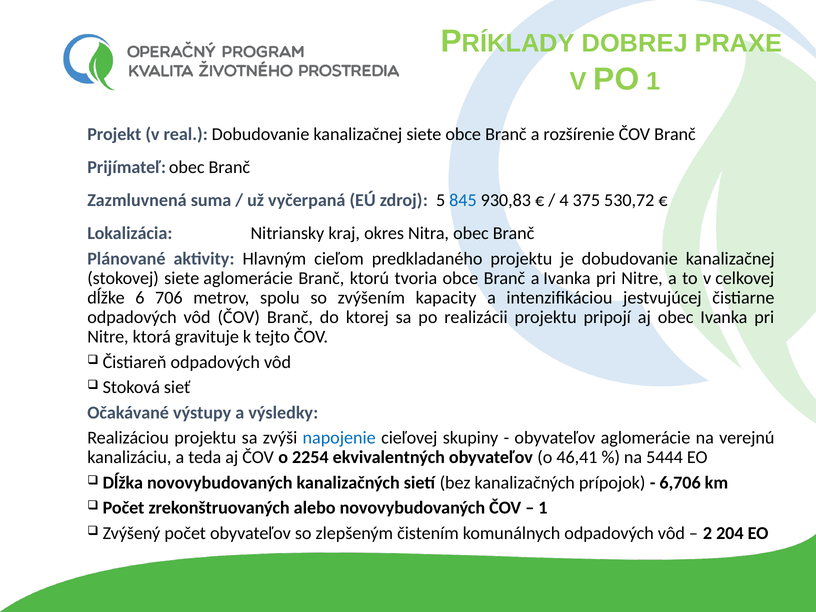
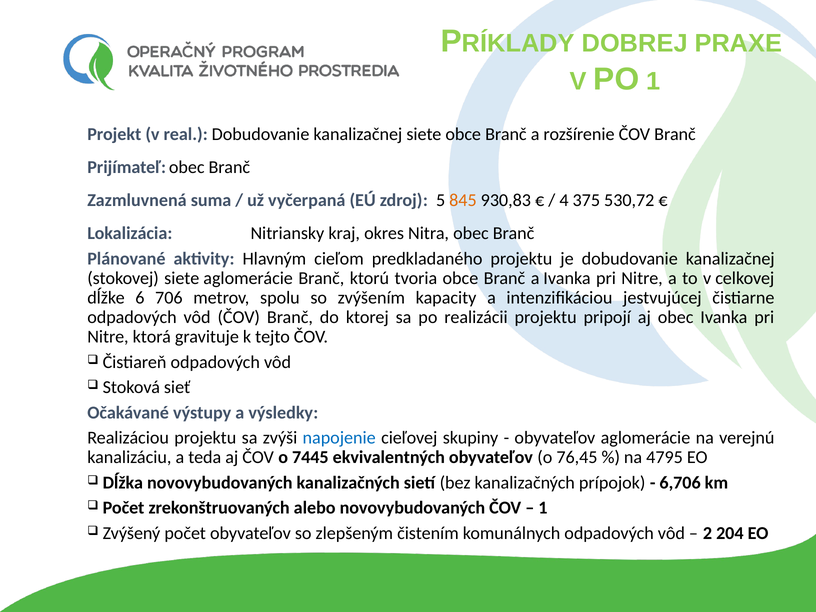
845 colour: blue -> orange
2254: 2254 -> 7445
46,41: 46,41 -> 76,45
5444: 5444 -> 4795
